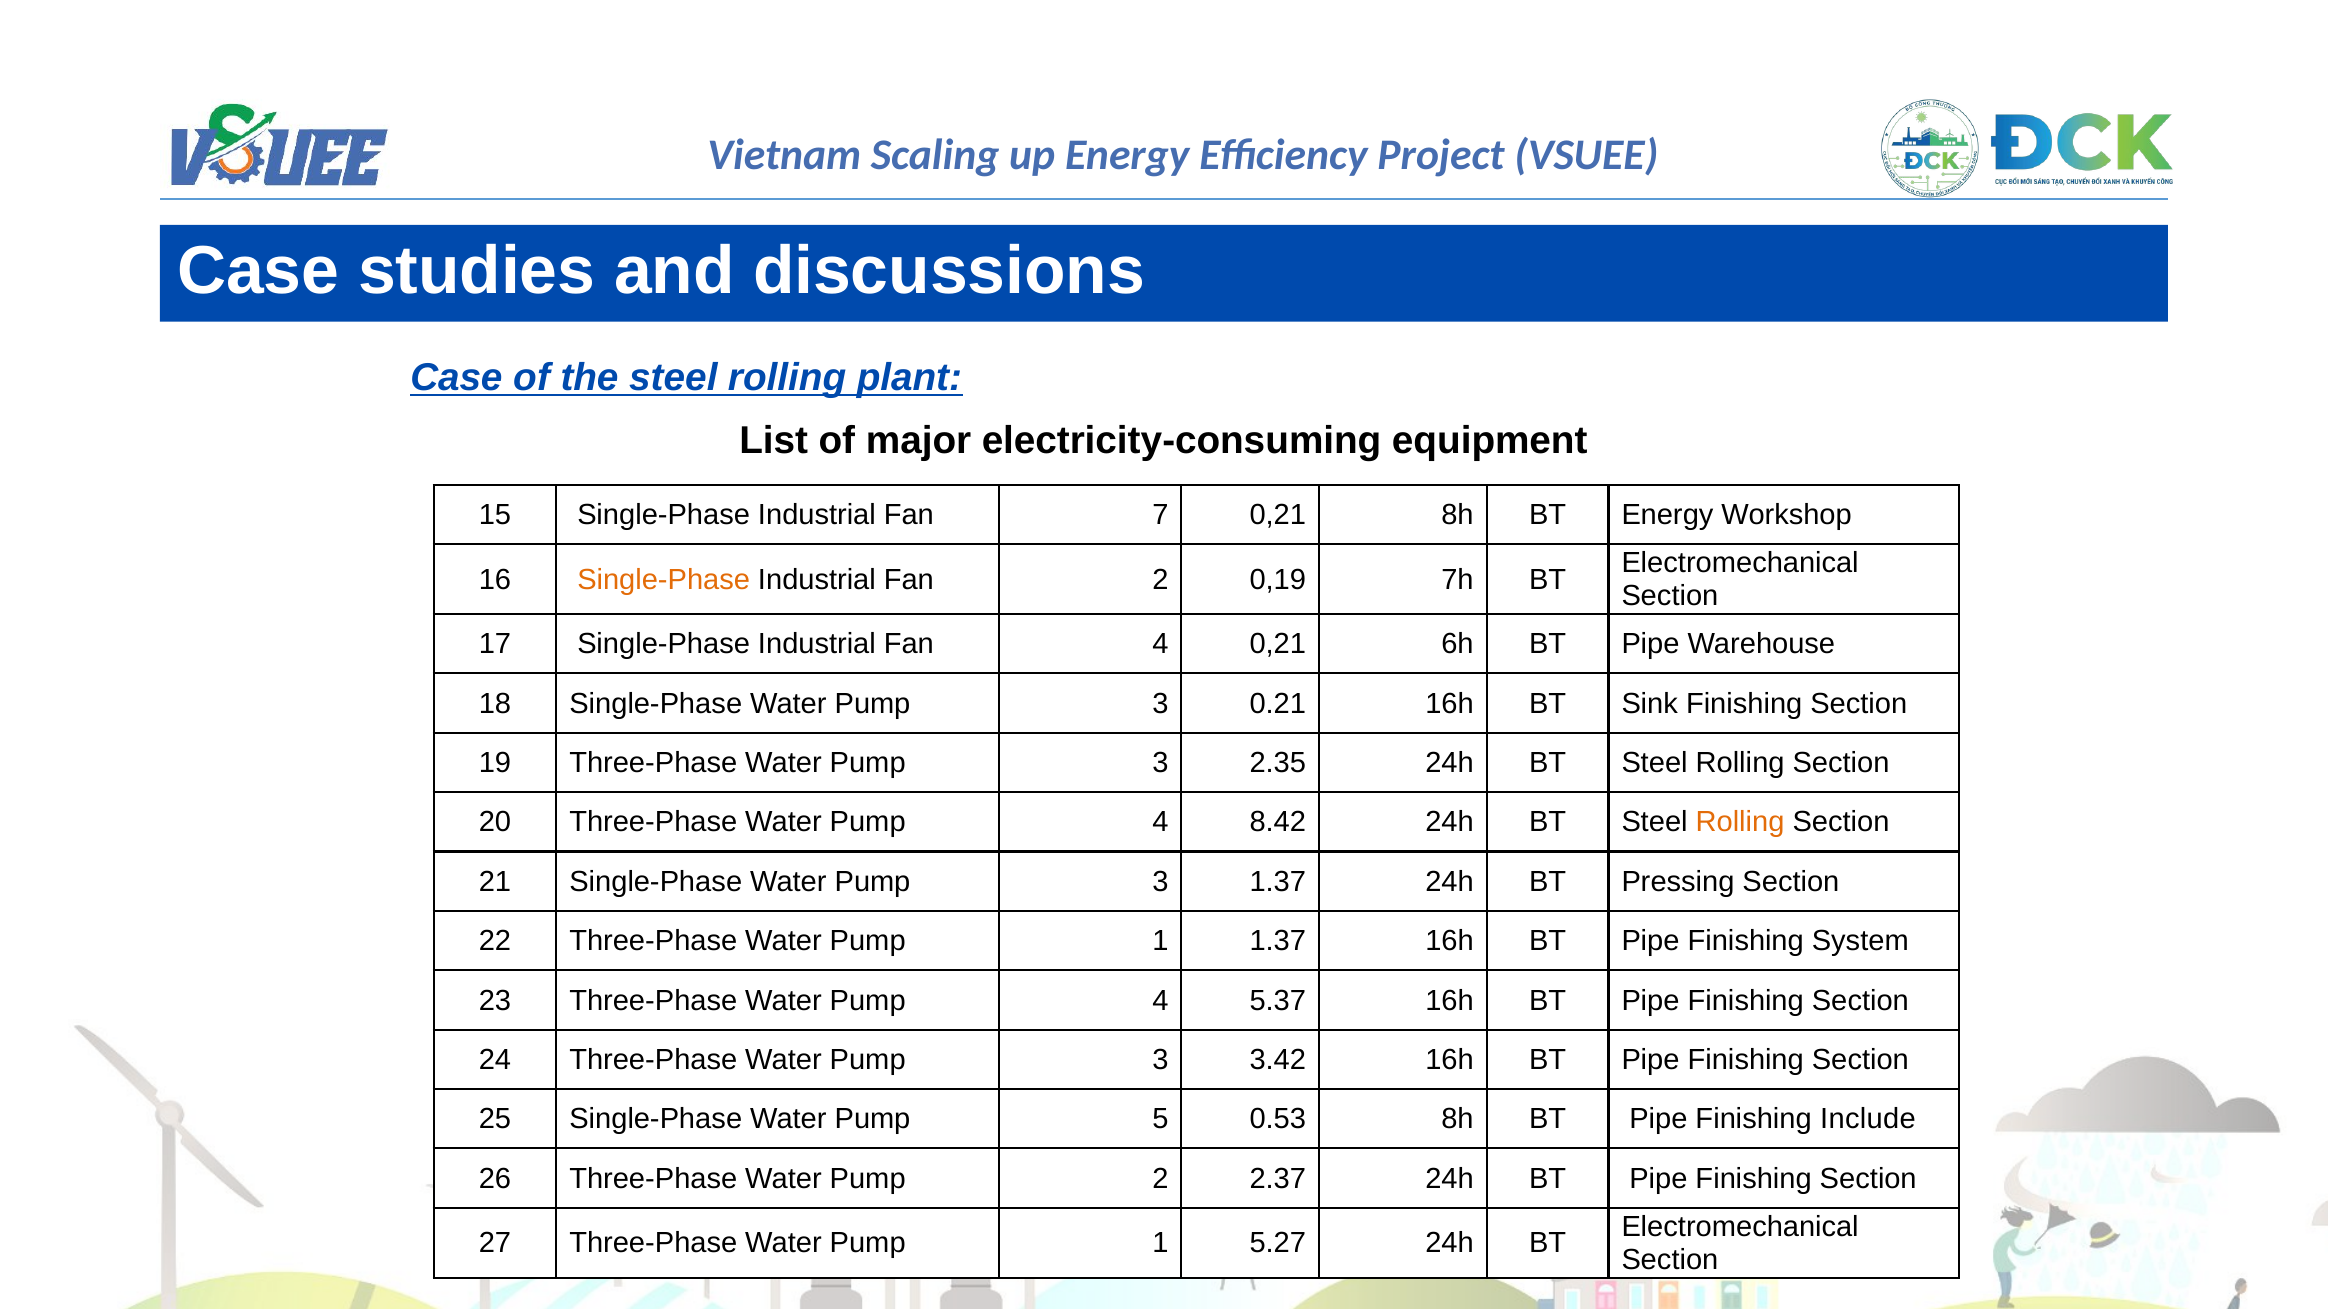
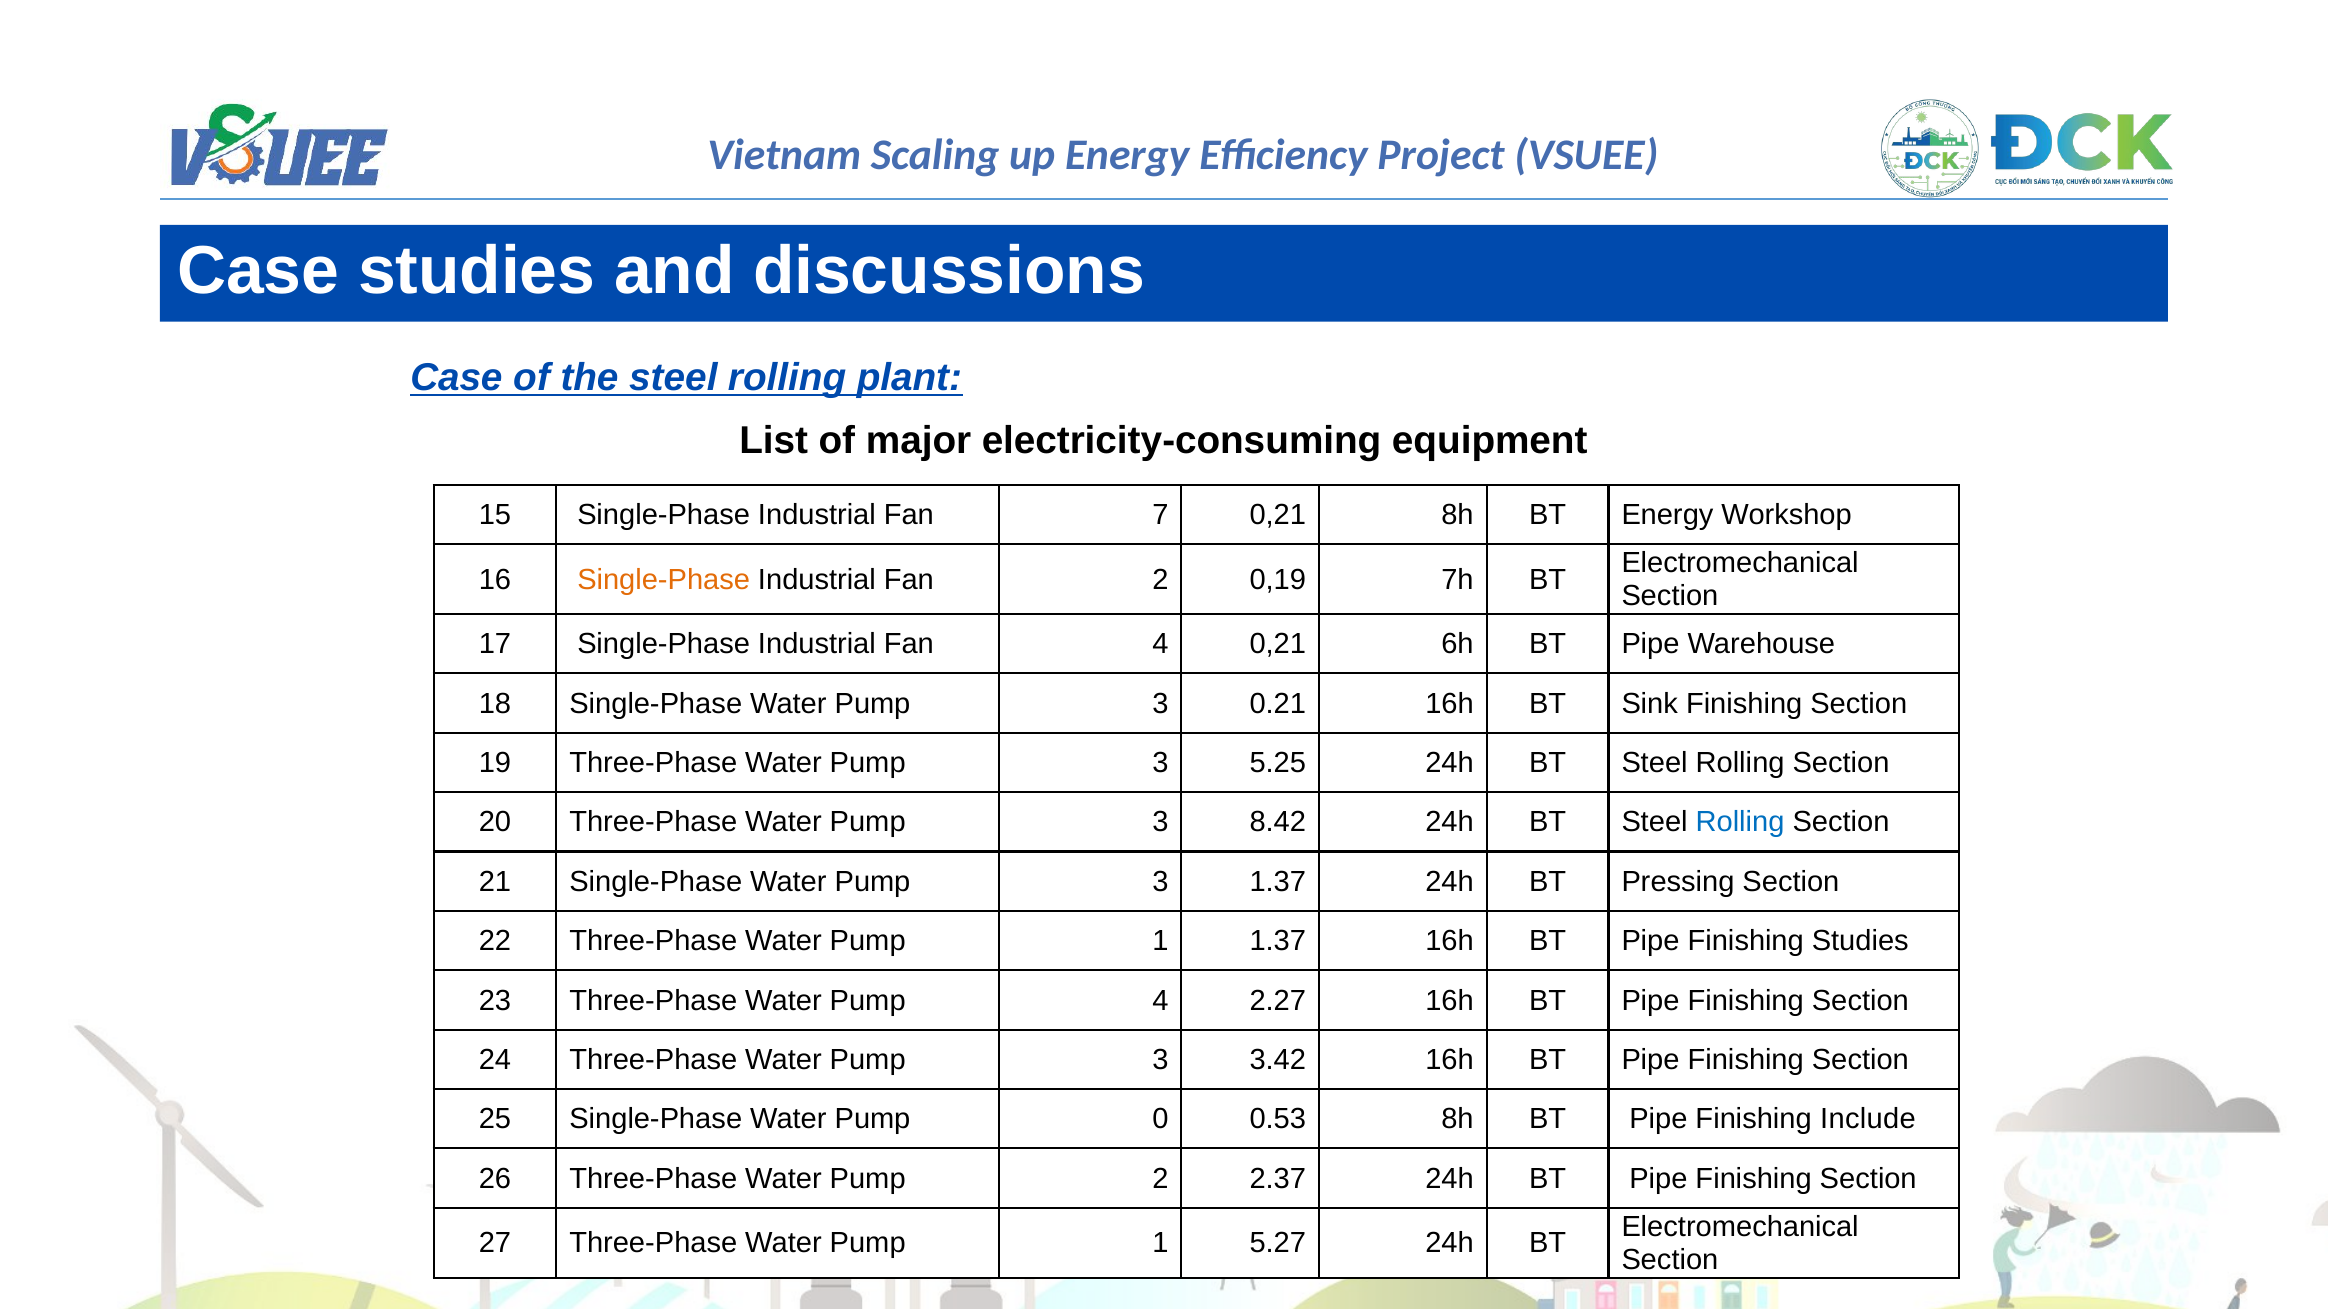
2.35: 2.35 -> 5.25
4 at (1161, 823): 4 -> 3
Rolling at (1740, 823) colour: orange -> blue
Finishing System: System -> Studies
5.37: 5.37 -> 2.27
5: 5 -> 0
